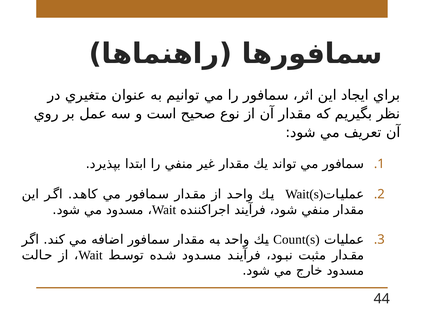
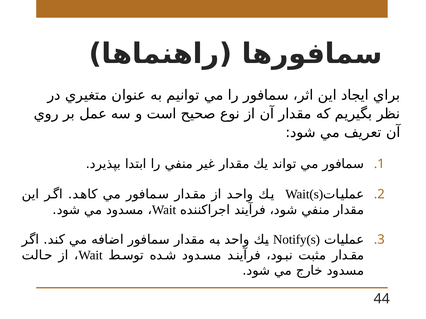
Count(s: Count(s -> Notify(s
